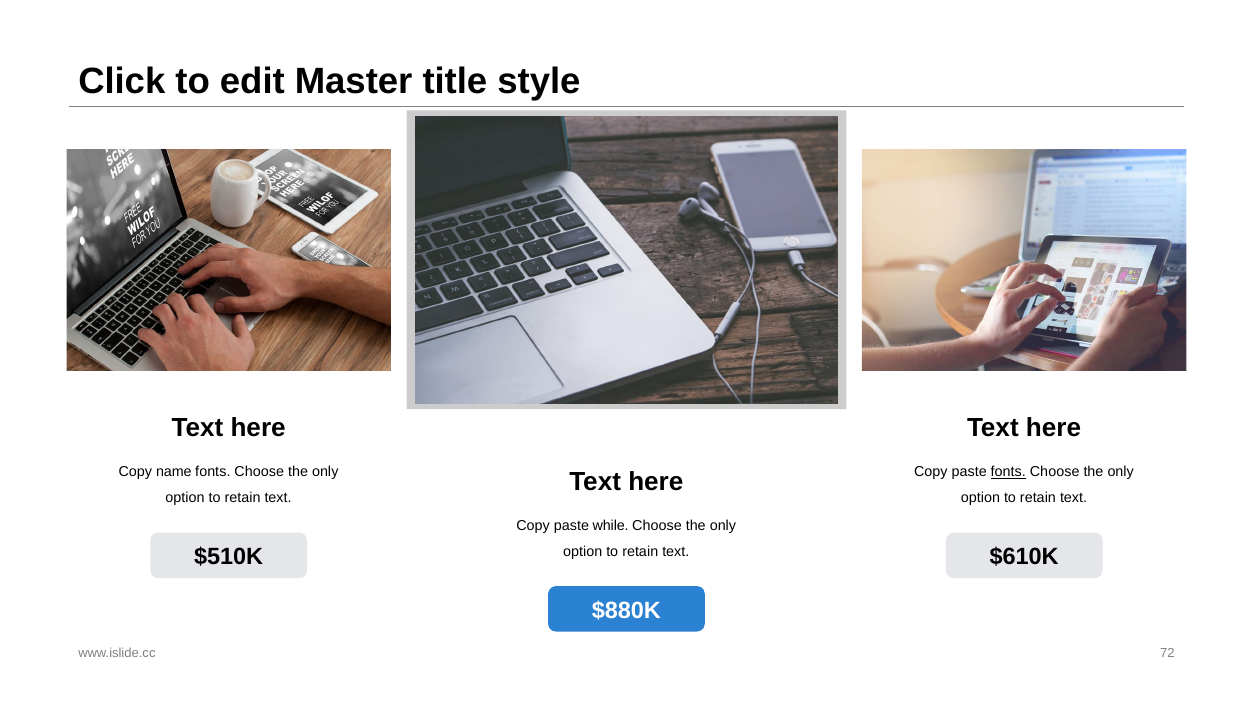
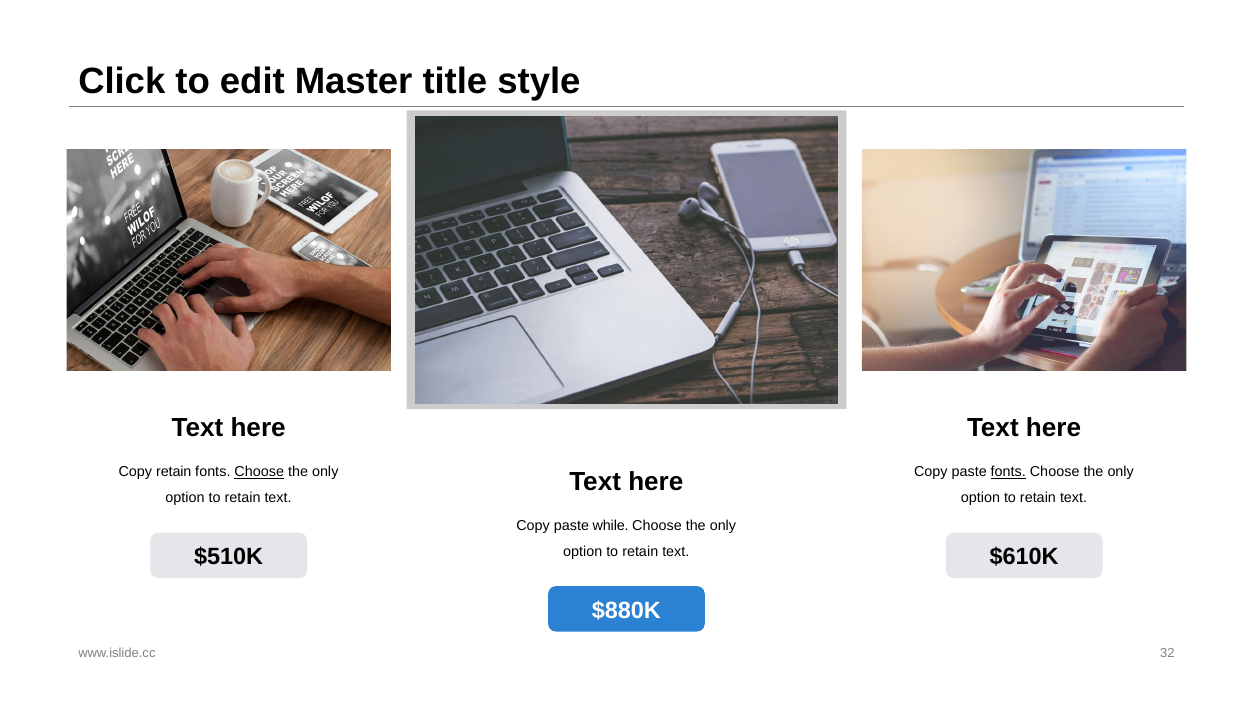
Copy name: name -> retain
Choose at (259, 472) underline: none -> present
72: 72 -> 32
